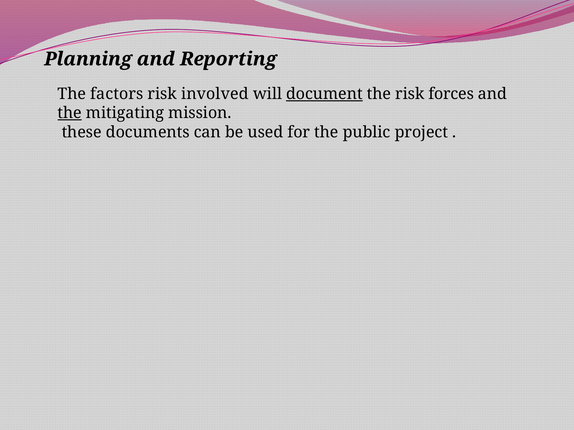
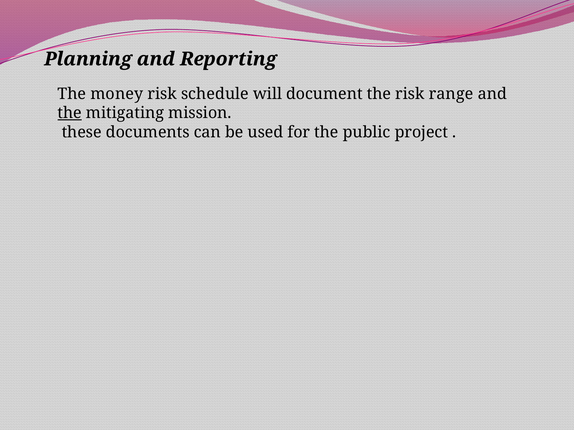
factors: factors -> money
involved: involved -> schedule
document underline: present -> none
forces: forces -> range
